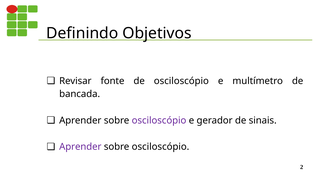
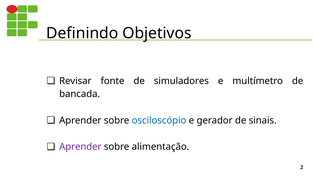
de osciloscópio: osciloscópio -> simuladores
osciloscópio at (159, 120) colour: purple -> blue
osciloscópio at (160, 147): osciloscópio -> alimentação
